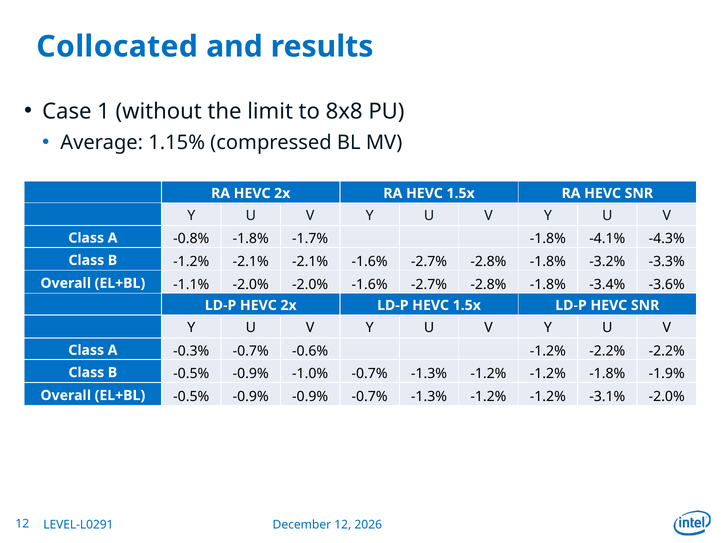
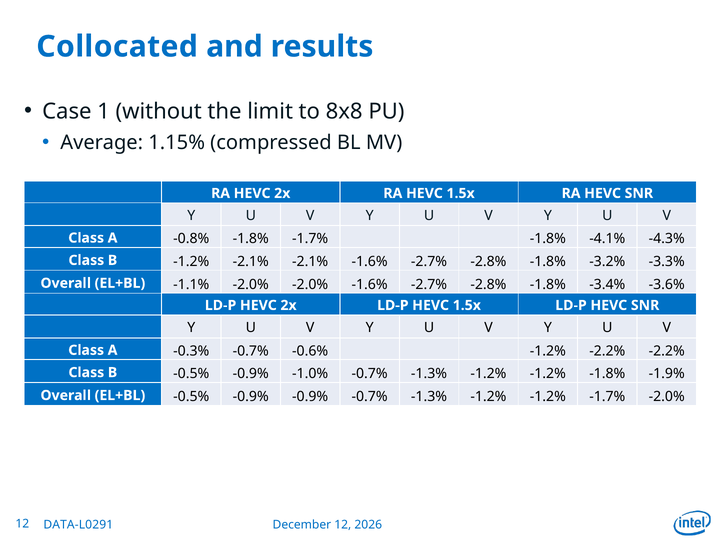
-1.2% -3.1%: -3.1% -> -1.7%
LEVEL-L0291: LEVEL-L0291 -> DATA-L0291
